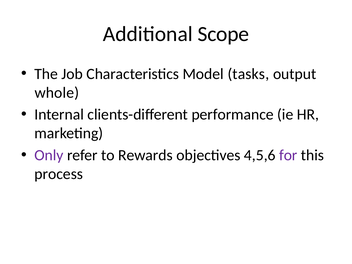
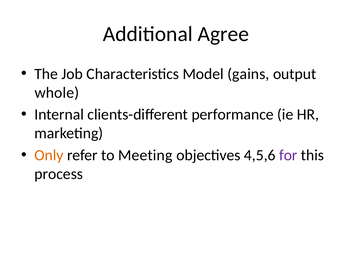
Scope: Scope -> Agree
tasks: tasks -> gains
Only colour: purple -> orange
Rewards: Rewards -> Meeting
